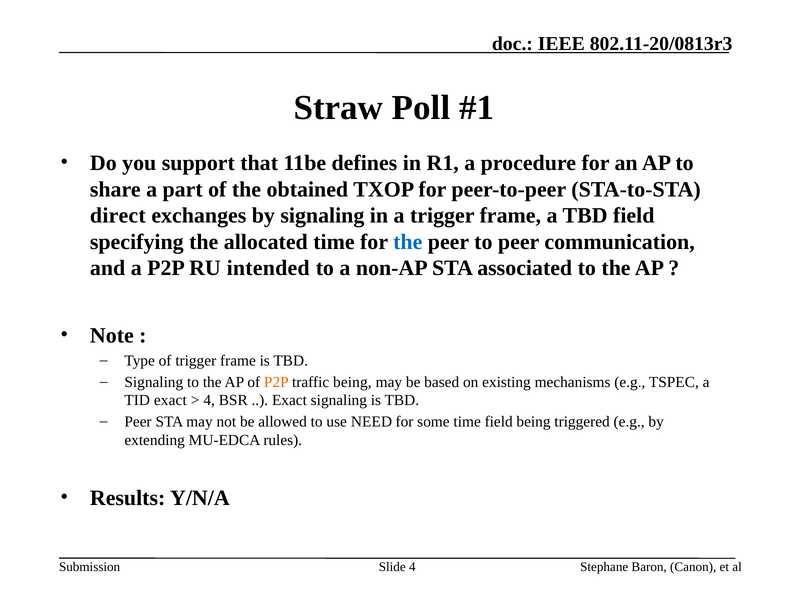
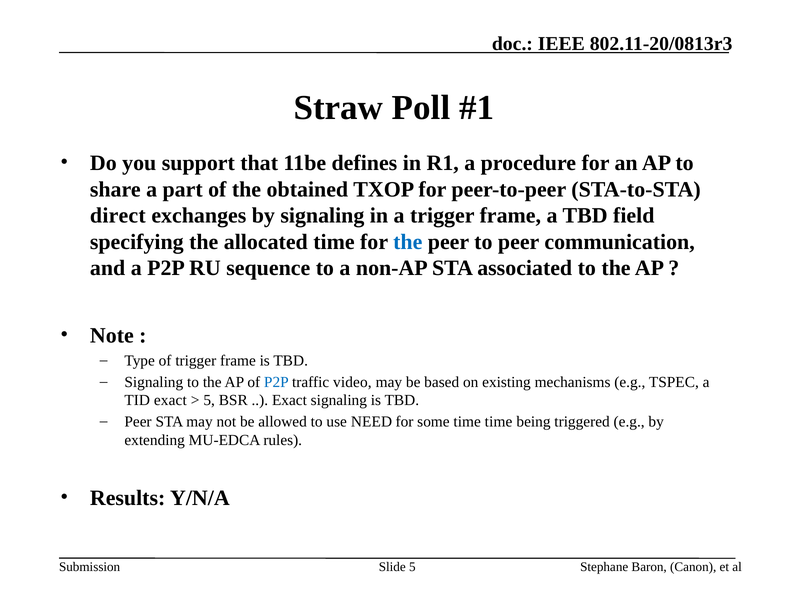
intended: intended -> sequence
P2P at (276, 382) colour: orange -> blue
traffic being: being -> video
4 at (209, 400): 4 -> 5
time field: field -> time
Slide 4: 4 -> 5
